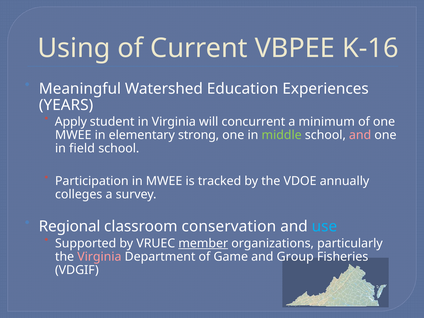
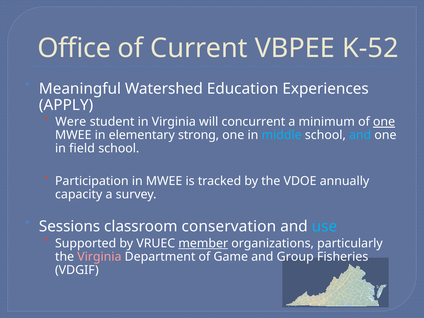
Using: Using -> Office
K-16: K-16 -> K-52
YEARS: YEARS -> APPLY
Apply: Apply -> Were
one at (384, 122) underline: none -> present
middle colour: light green -> light blue
and at (360, 135) colour: pink -> light blue
colleges: colleges -> capacity
Regional: Regional -> Sessions
